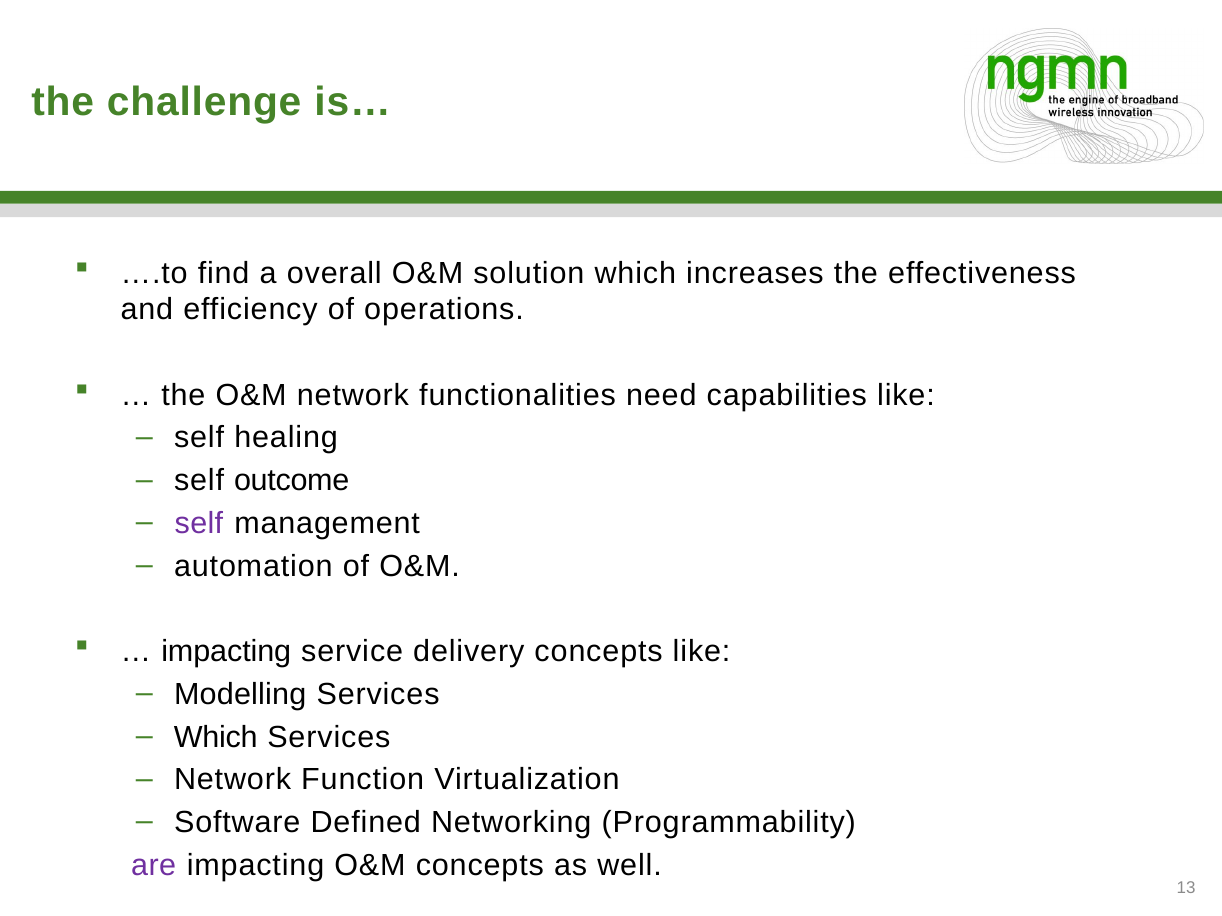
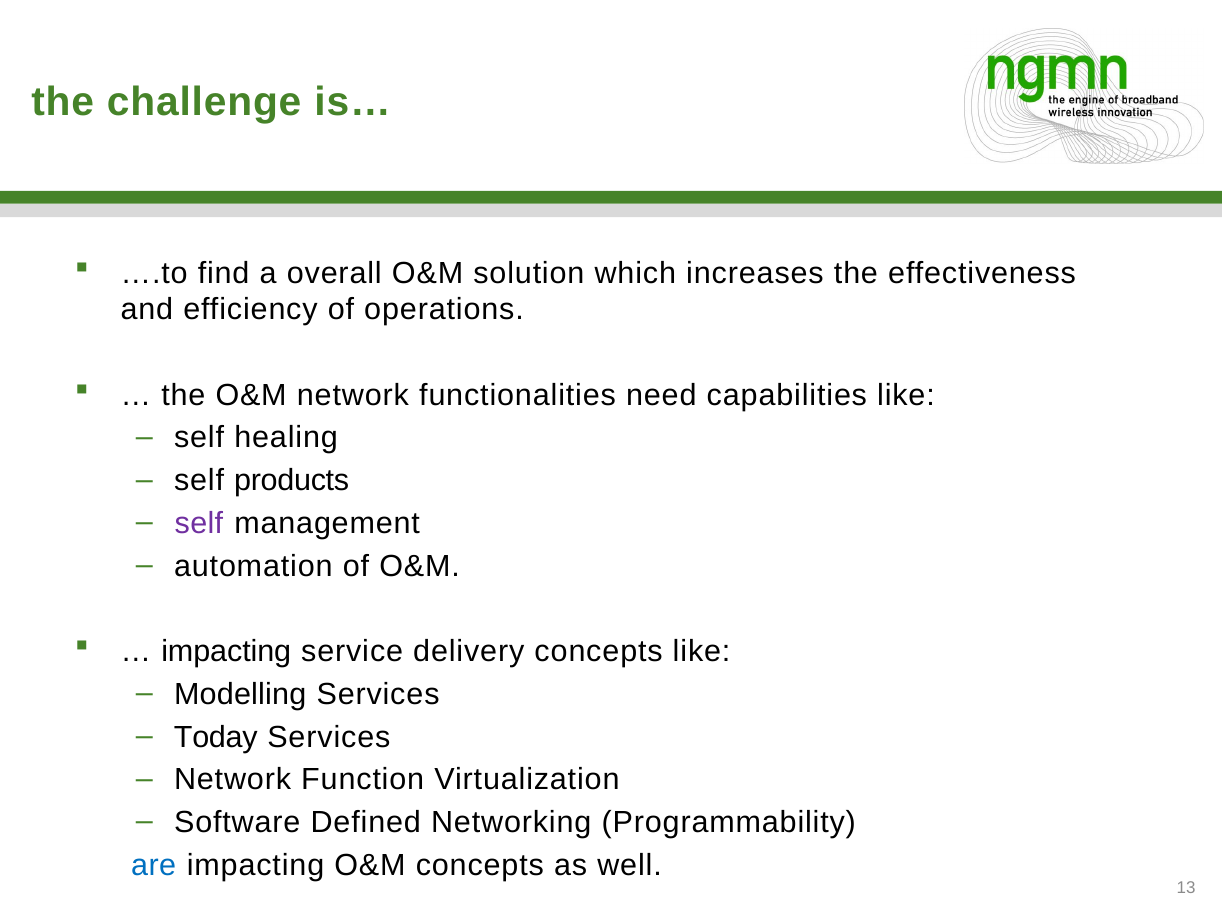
outcome: outcome -> products
Which at (216, 737): Which -> Today
are colour: purple -> blue
